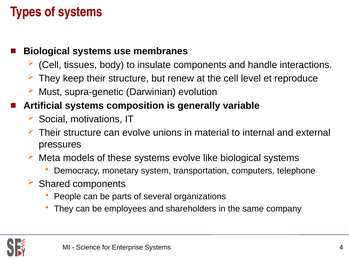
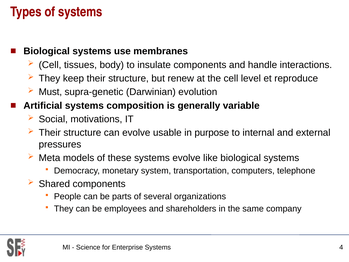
unions: unions -> usable
material: material -> purpose
